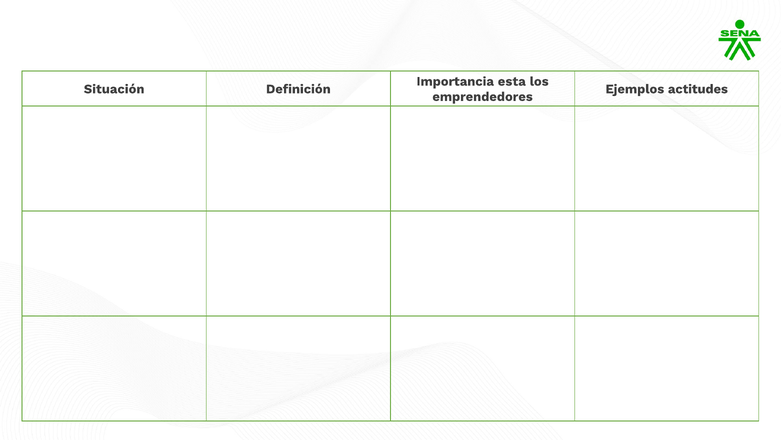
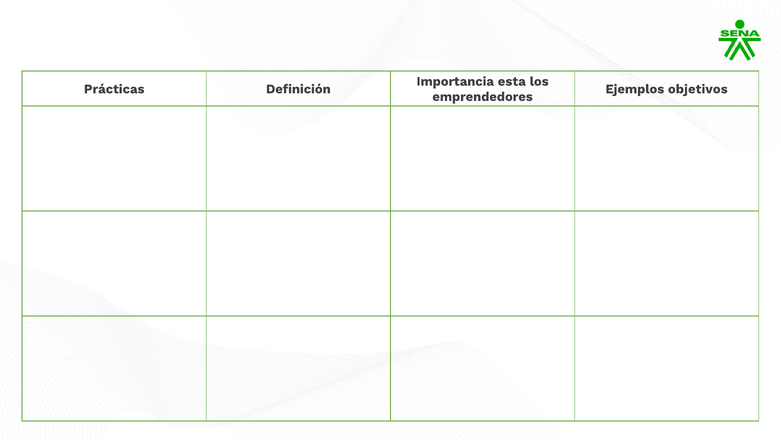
Situación: Situación -> Prácticas
actitudes: actitudes -> objetivos
